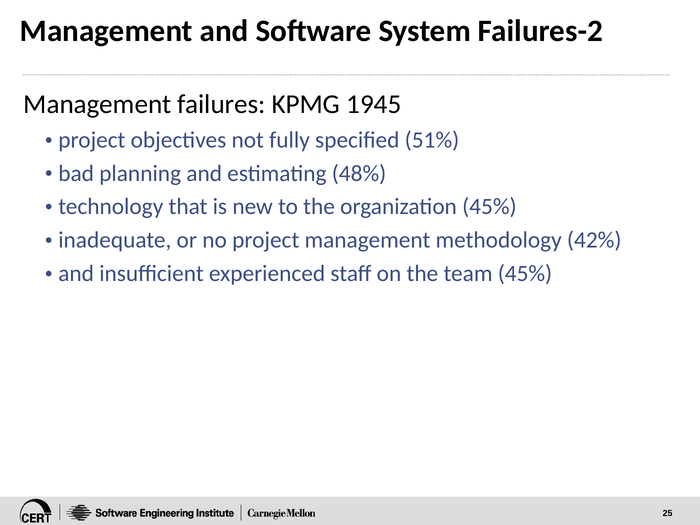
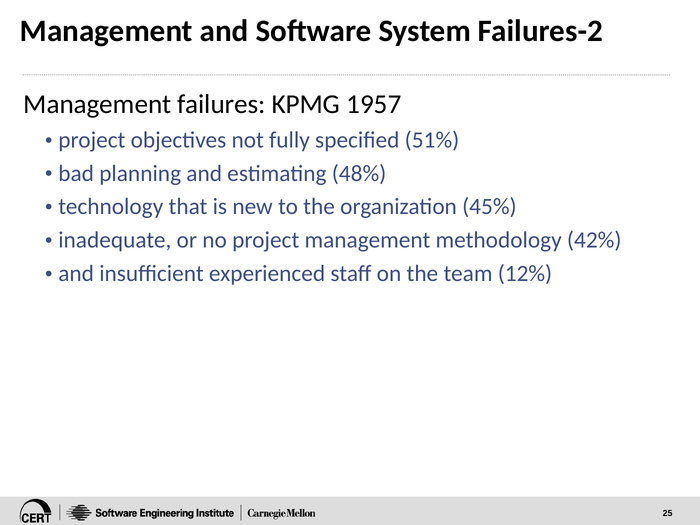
1945: 1945 -> 1957
team 45%: 45% -> 12%
